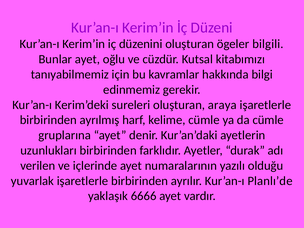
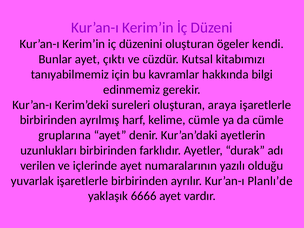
bilgili: bilgili -> kendi
oğlu: oğlu -> çıktı
